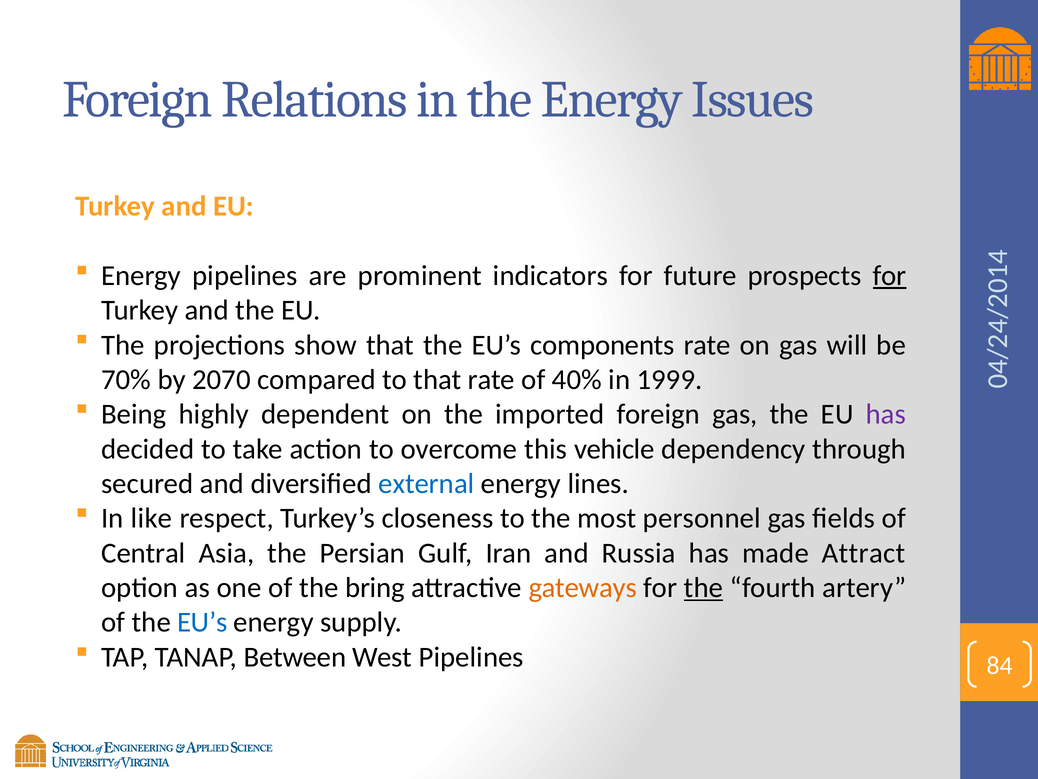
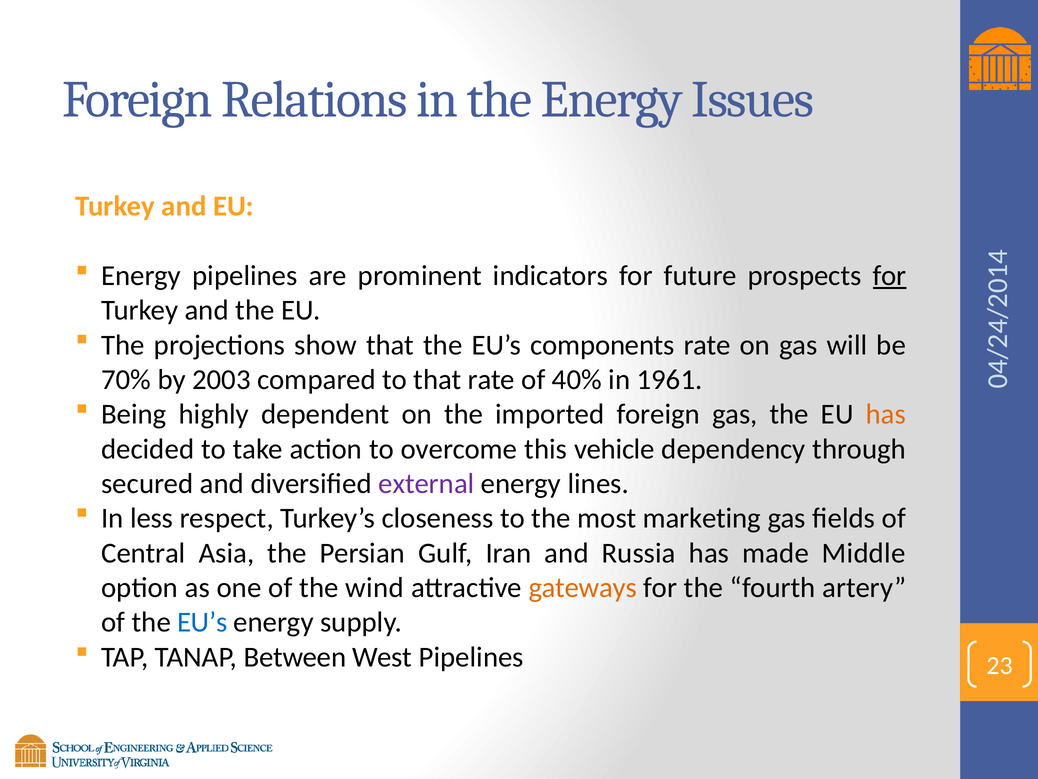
2070: 2070 -> 2003
1999: 1999 -> 1961
has at (886, 414) colour: purple -> orange
external colour: blue -> purple
like: like -> less
personnel: personnel -> marketing
Attract: Attract -> Middle
bring: bring -> wind
the at (704, 587) underline: present -> none
84: 84 -> 23
